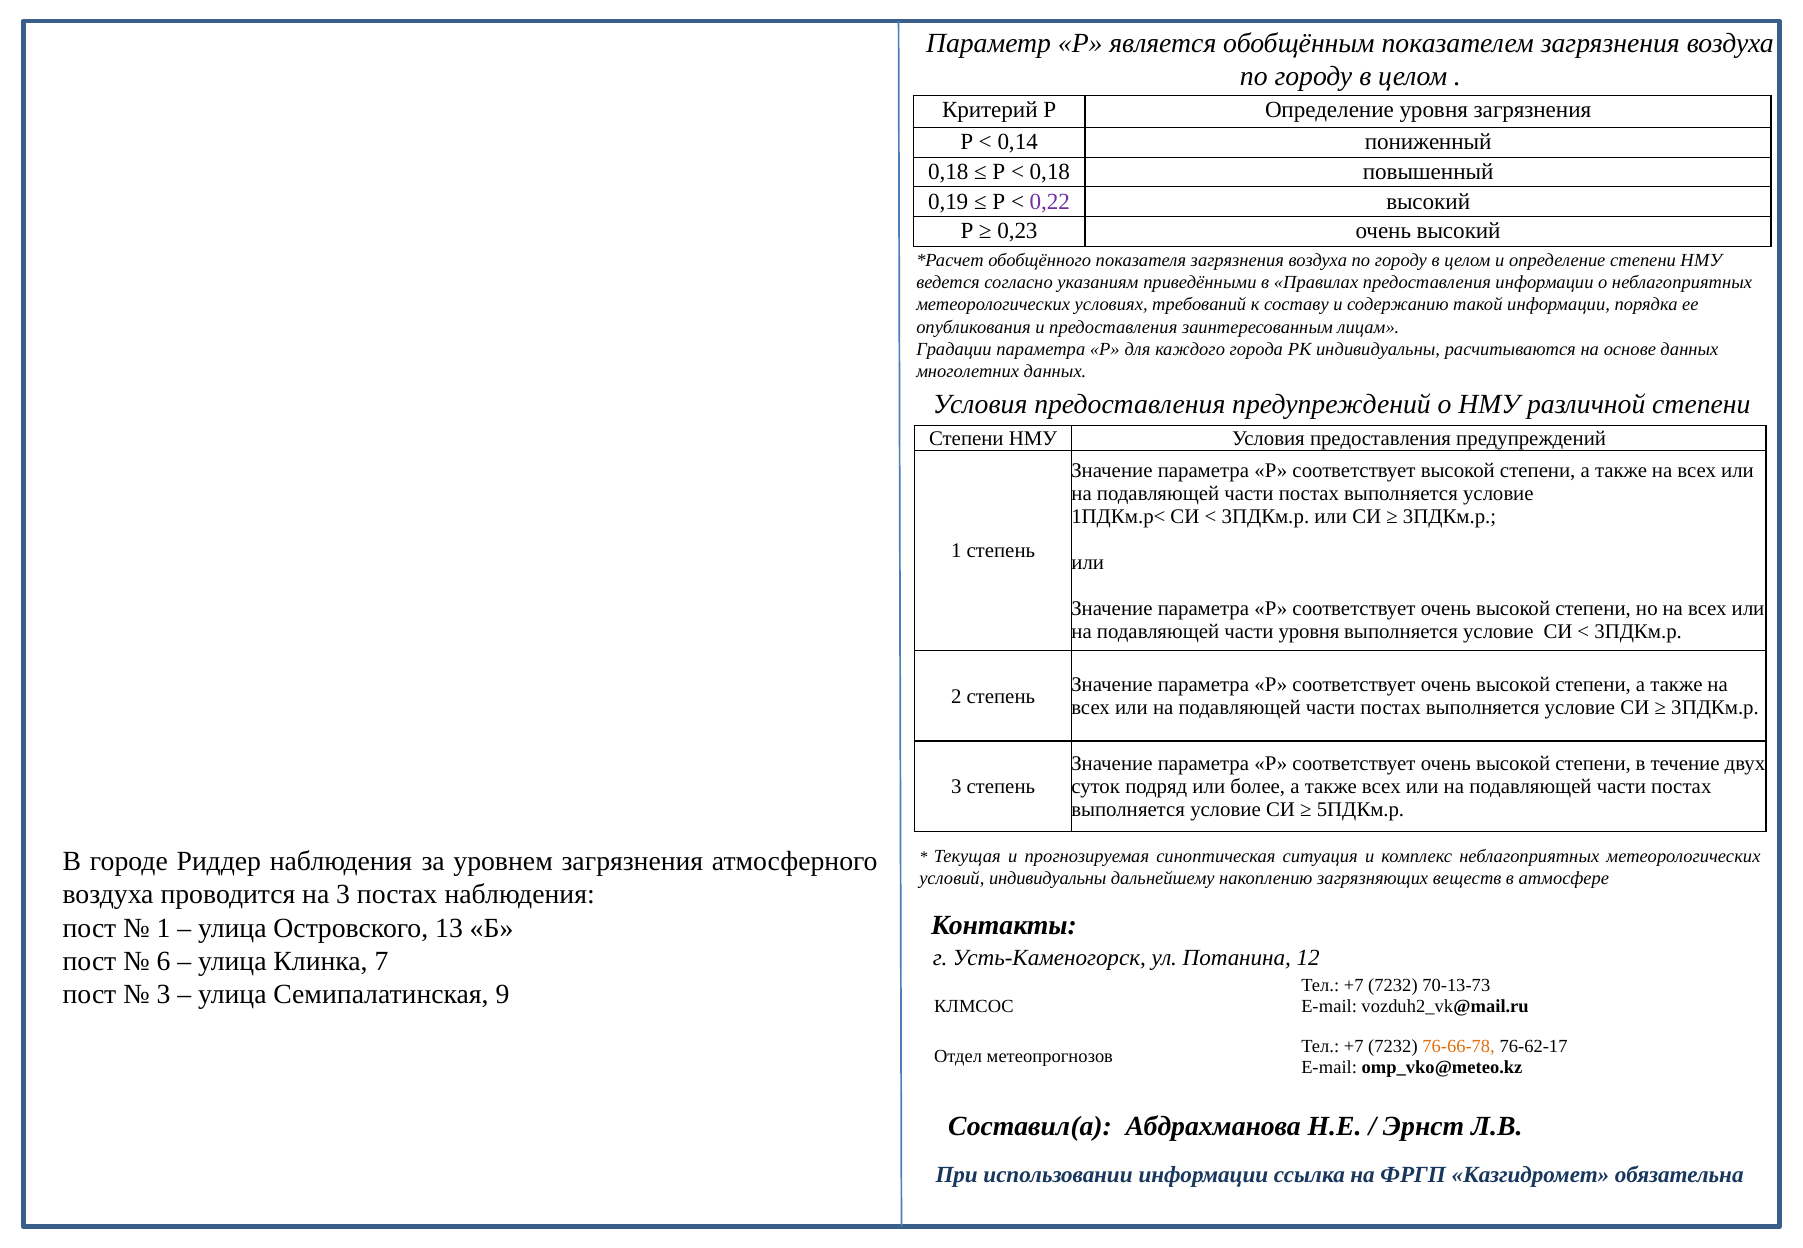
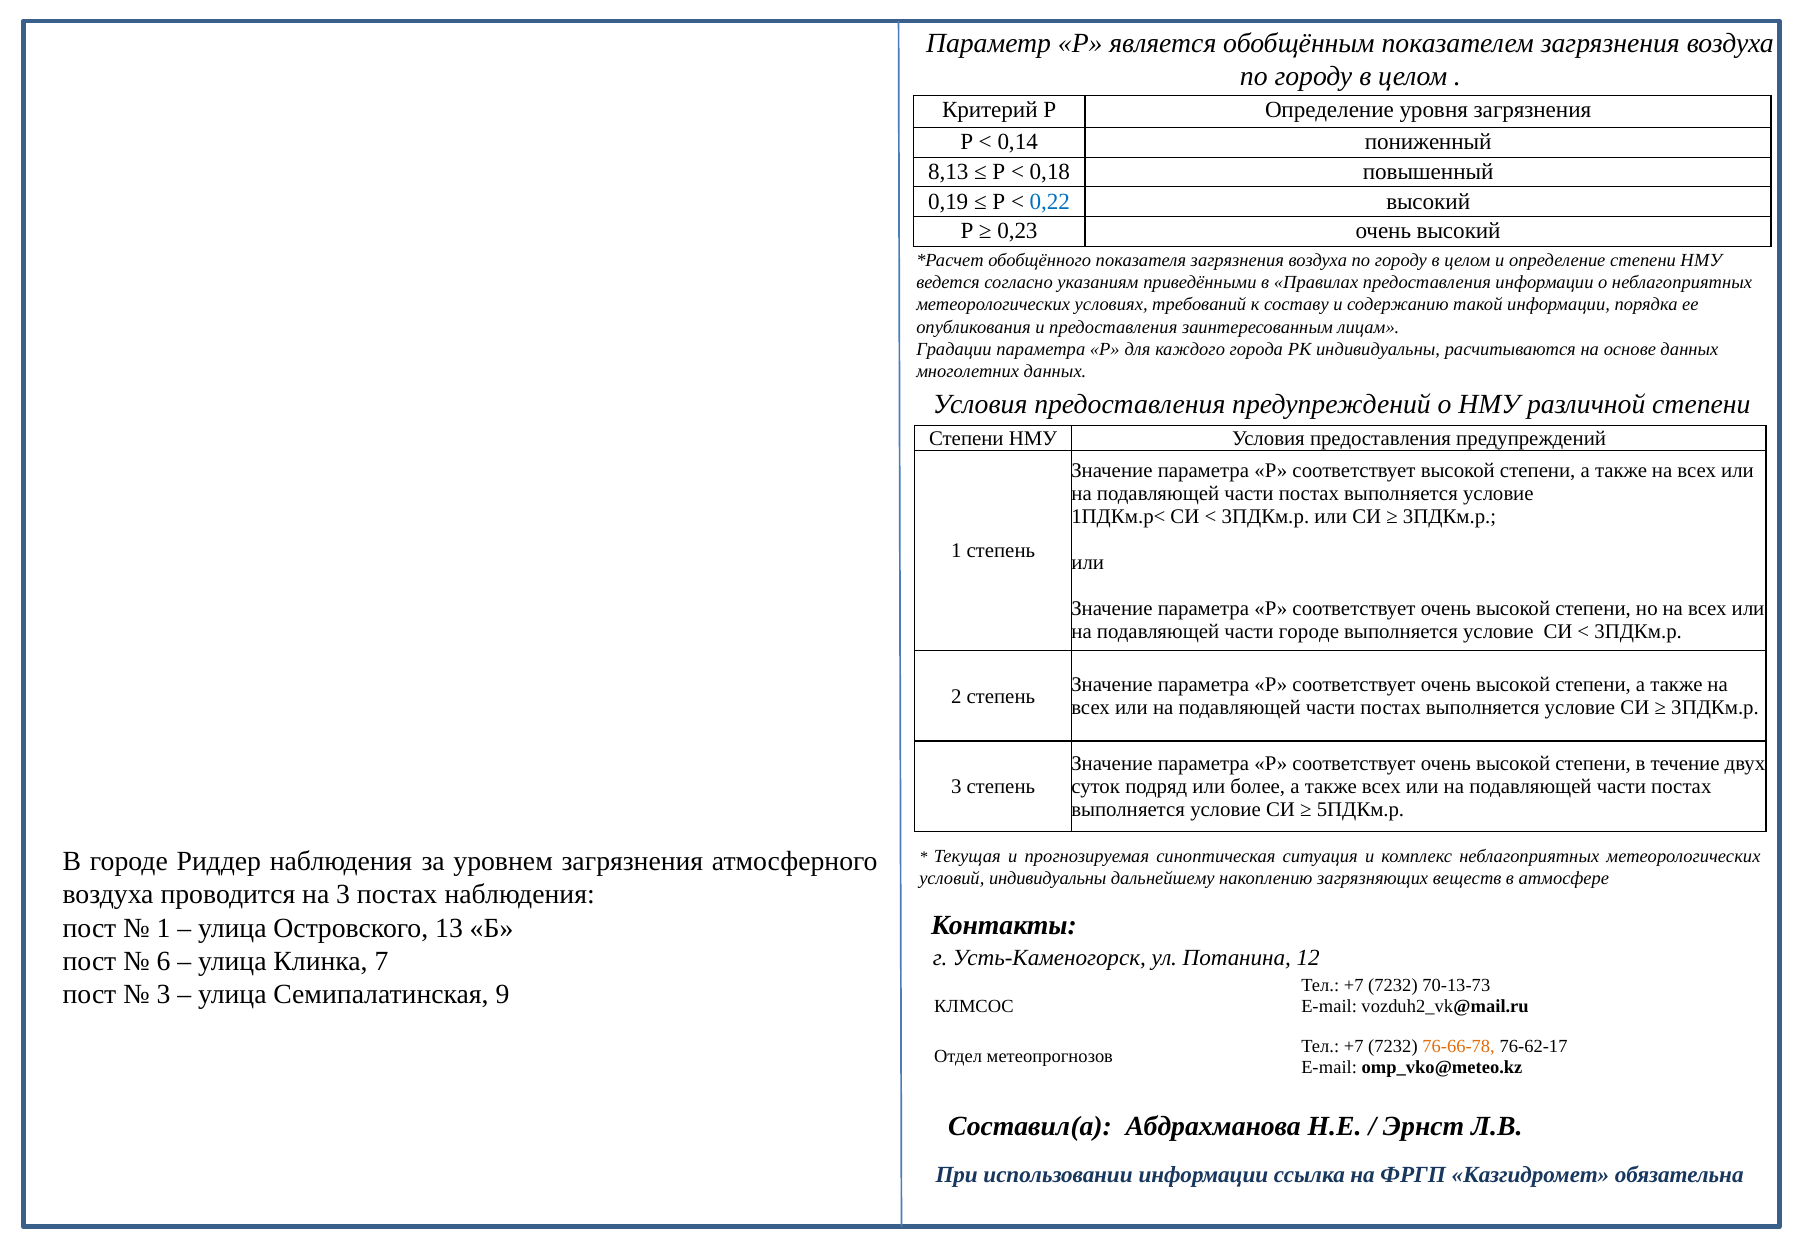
0,18 at (948, 172): 0,18 -> 8,13
0,22 colour: purple -> blue
части уровня: уровня -> городе
